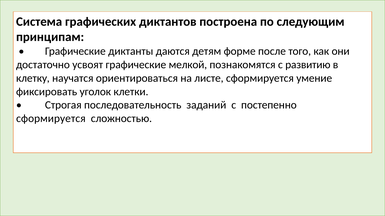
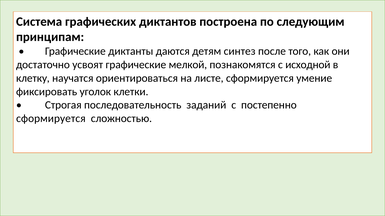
форме: форме -> синтез
развитию: развитию -> исходной
